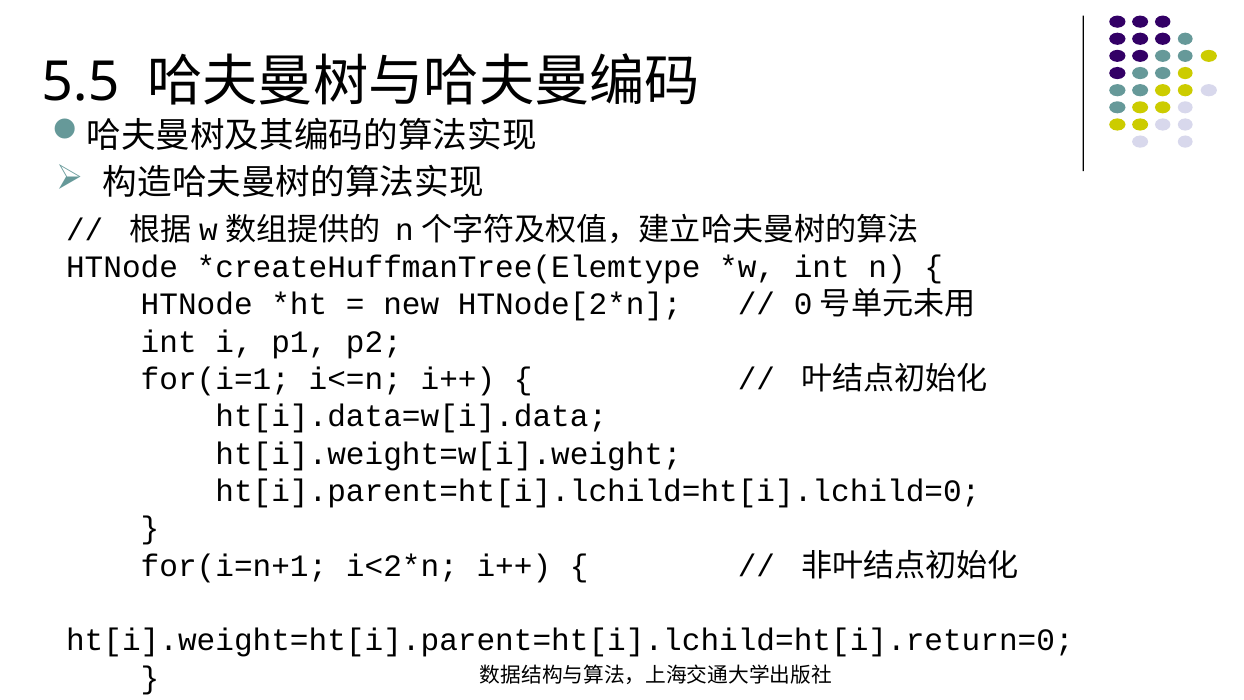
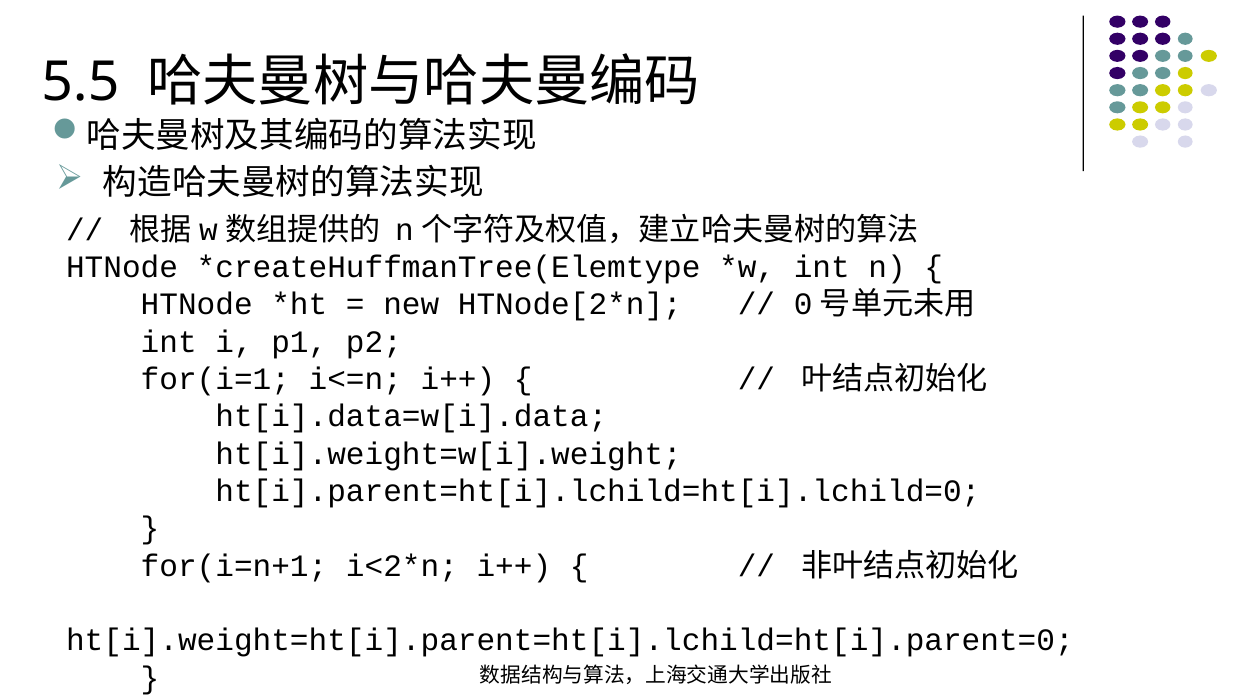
ht[i].weight=ht[i].parent=ht[i].lchild=ht[i].return=0: ht[i].weight=ht[i].parent=ht[i].lchild=ht[i].return=0 -> ht[i].weight=ht[i].parent=ht[i].lchild=ht[i].parent=0
